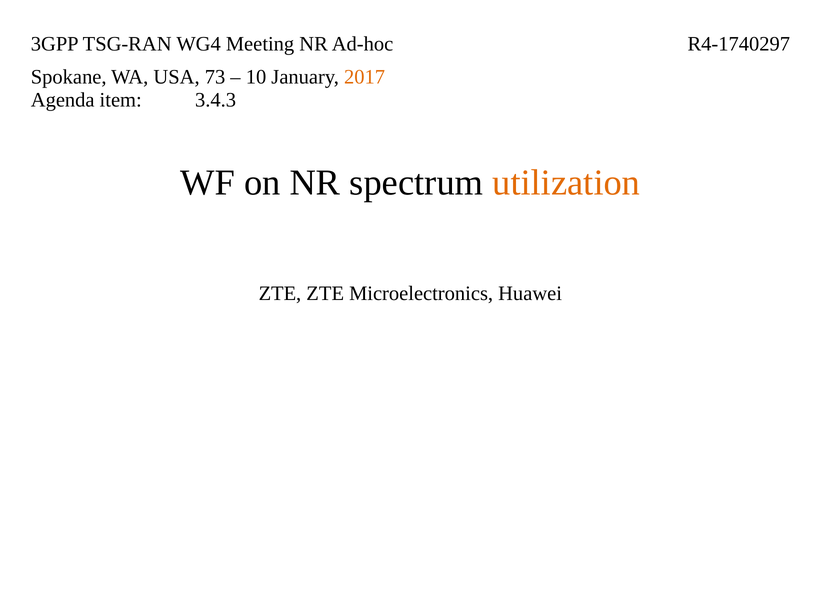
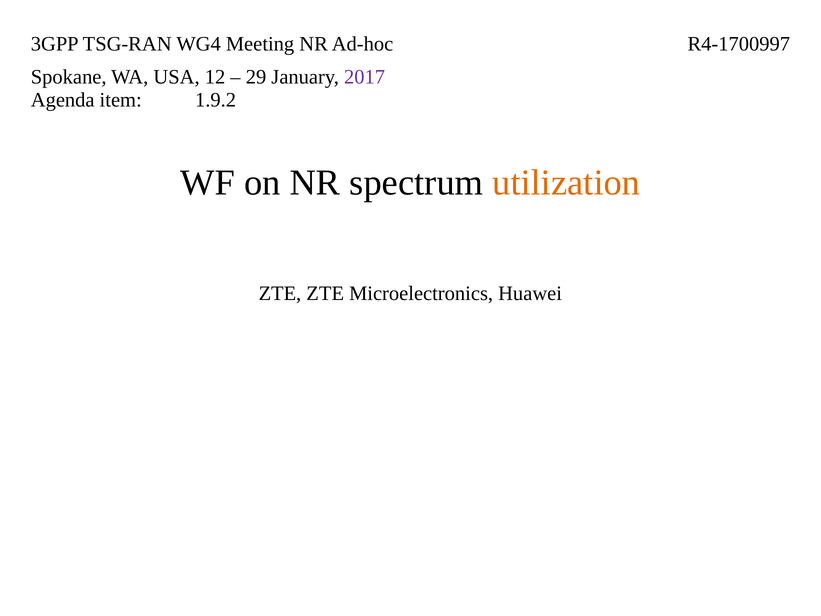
R4-1740297: R4-1740297 -> R4-1700997
73: 73 -> 12
10: 10 -> 29
2017 colour: orange -> purple
3.4.3: 3.4.3 -> 1.9.2
